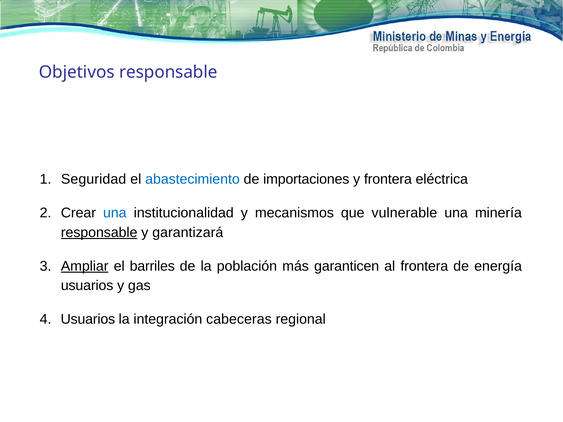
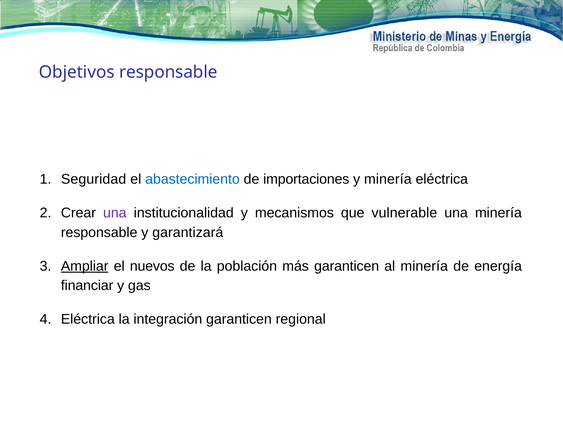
y frontera: frontera -> minería
una at (115, 213) colour: blue -> purple
responsable at (99, 233) underline: present -> none
barriles: barriles -> nuevos
al frontera: frontera -> minería
usuarios at (87, 286): usuarios -> financiar
Usuarios at (88, 319): Usuarios -> Eléctrica
integración cabeceras: cabeceras -> garanticen
